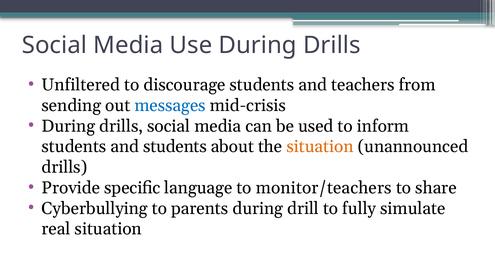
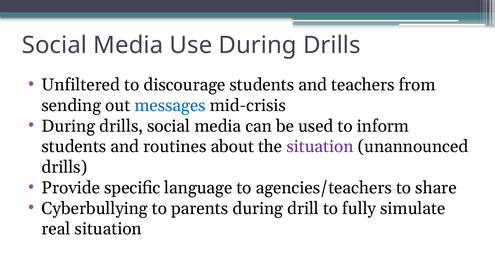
and students: students -> routines
situation at (320, 147) colour: orange -> purple
monitor/teachers: monitor/teachers -> agencies/teachers
